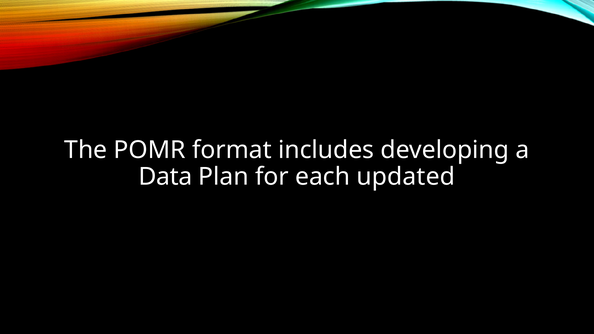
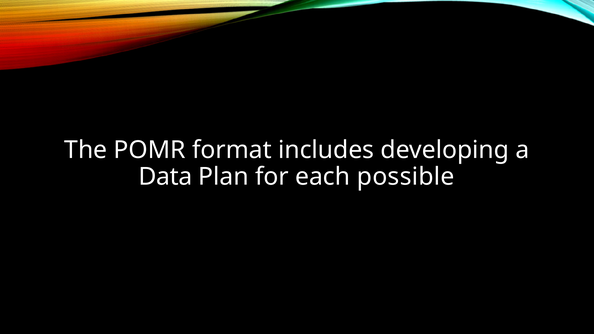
updated: updated -> possible
